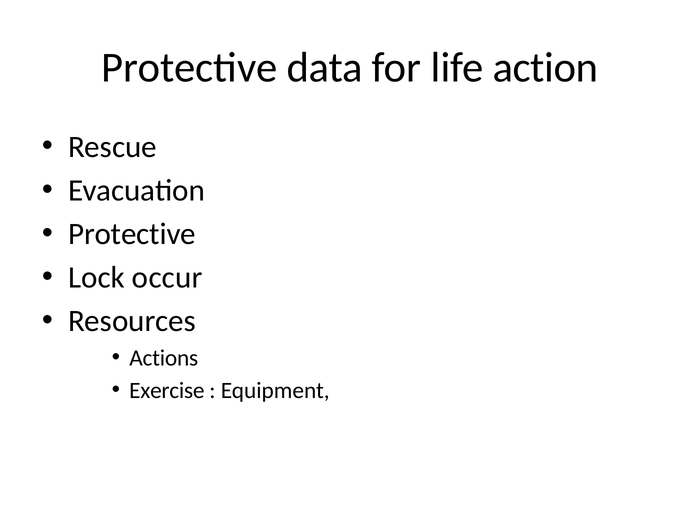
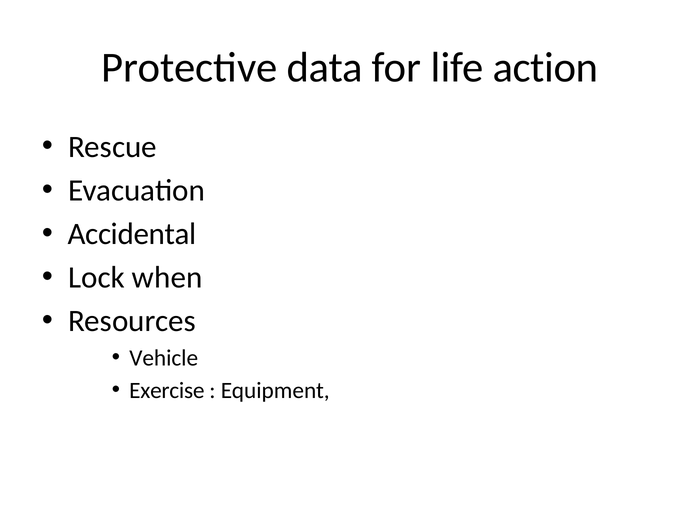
Protective at (132, 234): Protective -> Accidental
occur: occur -> when
Actions: Actions -> Vehicle
